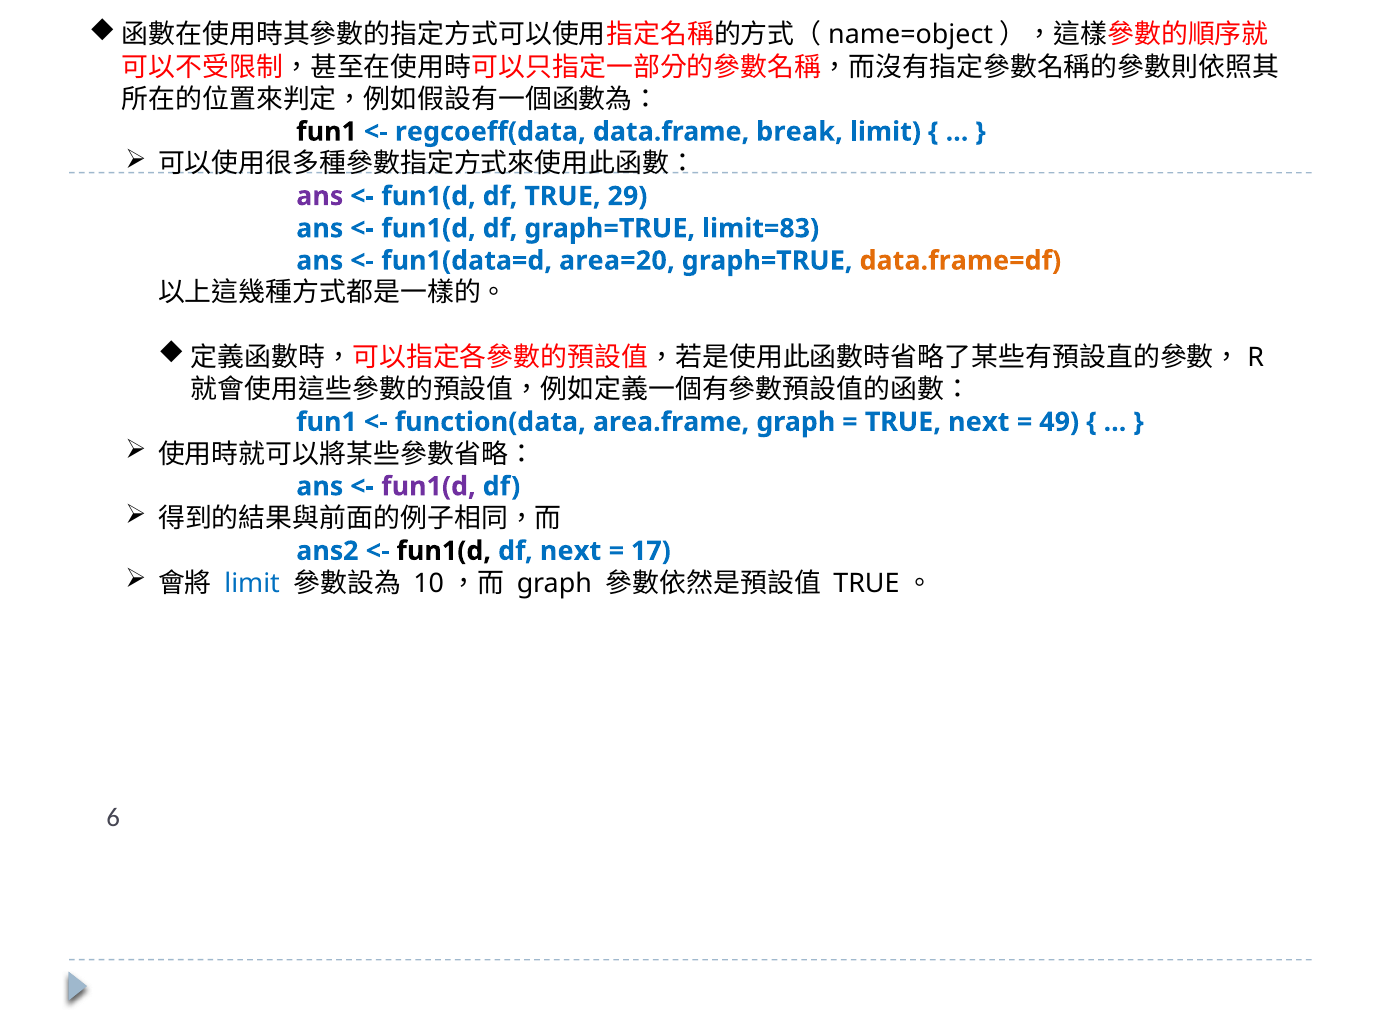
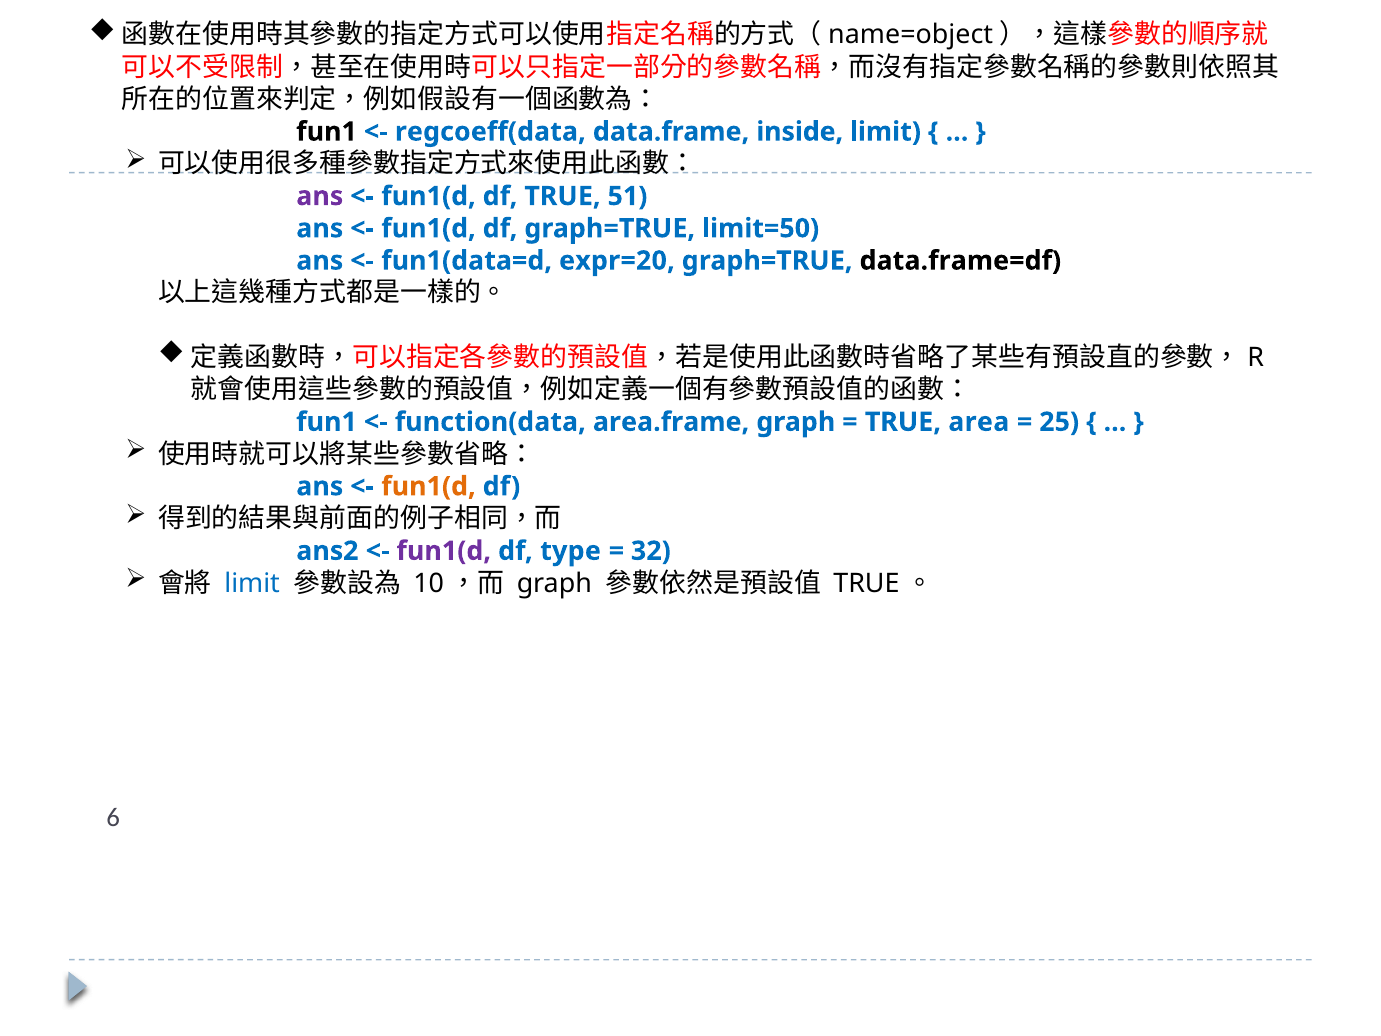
break: break -> inside
29: 29 -> 51
limit=83: limit=83 -> limit=50
area=20: area=20 -> expr=20
data.frame=df colour: orange -> black
TRUE next: next -> area
49: 49 -> 25
fun1(d at (428, 486) colour: purple -> orange
fun1(d at (444, 551) colour: black -> purple
df next: next -> type
17: 17 -> 32
